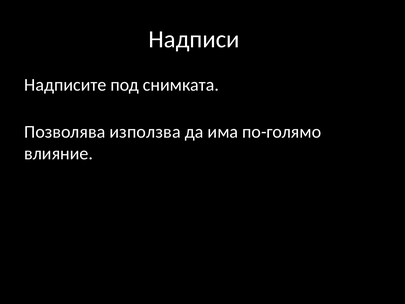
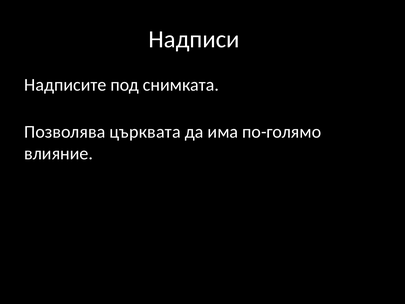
използва: използва -> църквата
